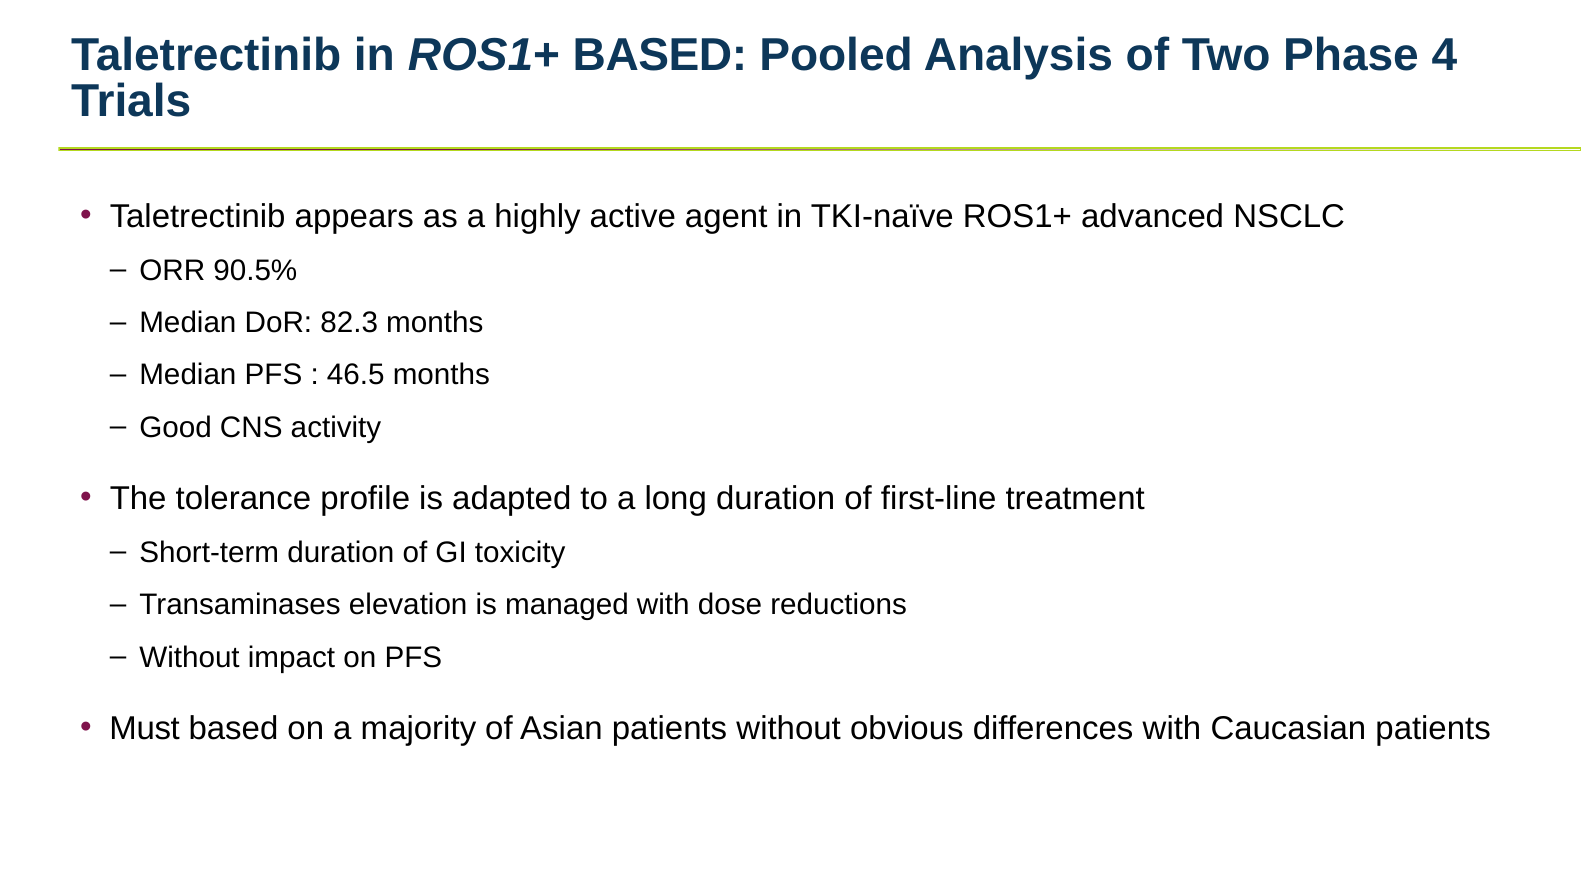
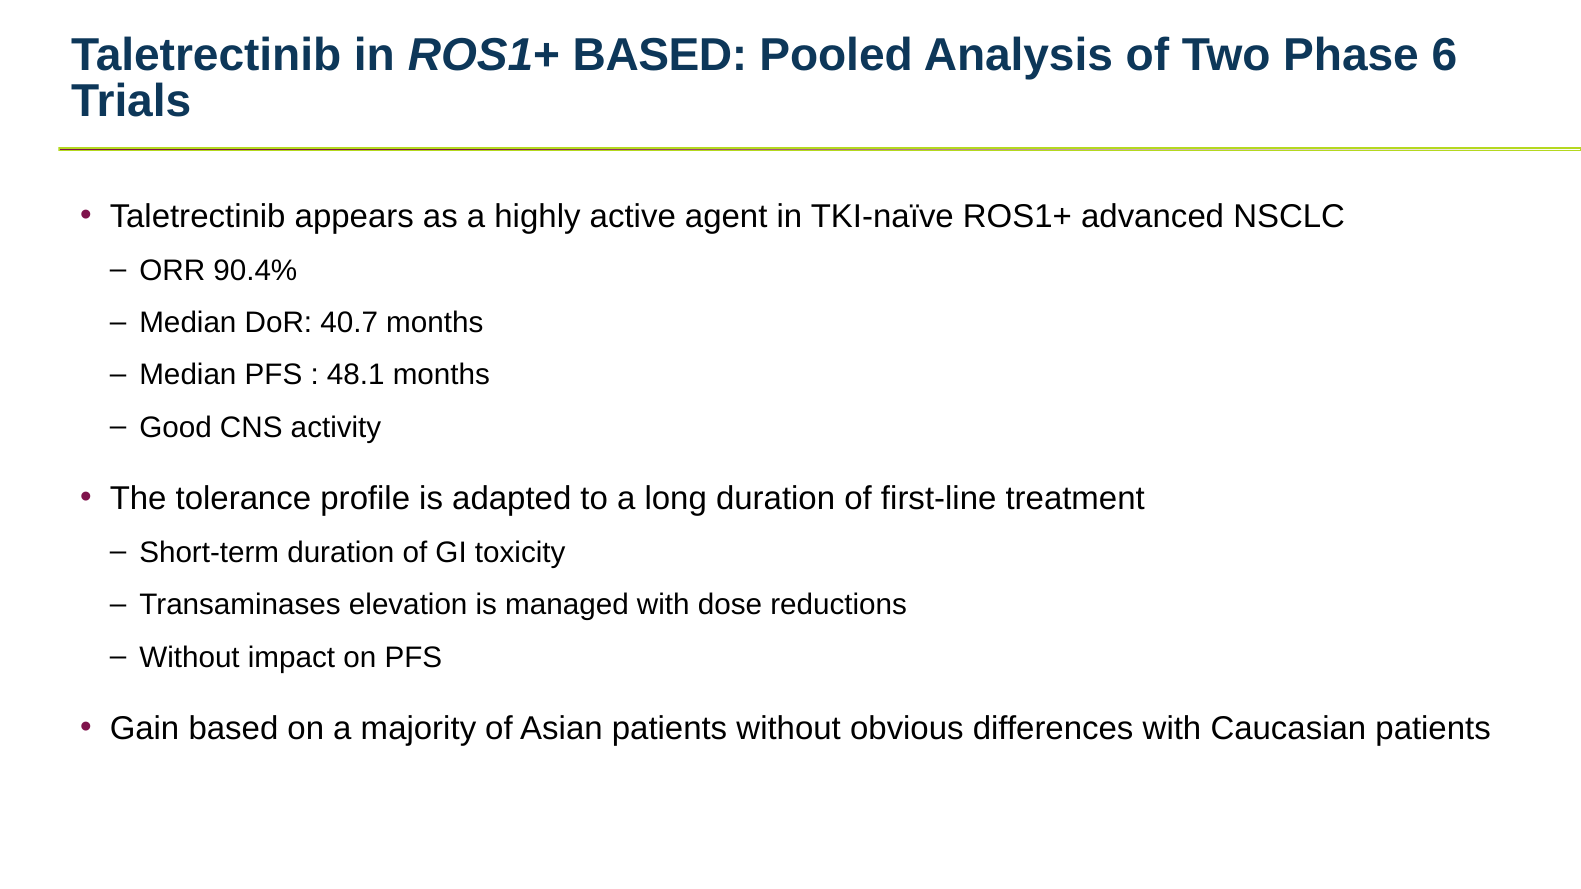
4: 4 -> 6
90.5%: 90.5% -> 90.4%
82.3: 82.3 -> 40.7
46.5: 46.5 -> 48.1
Must: Must -> Gain
